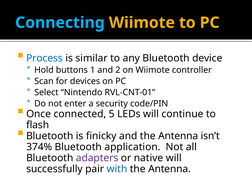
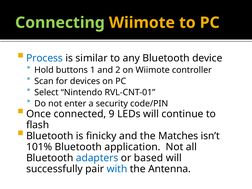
Connecting colour: light blue -> light green
5: 5 -> 9
and the Antenna: Antenna -> Matches
374%: 374% -> 101%
adapters colour: purple -> blue
native: native -> based
